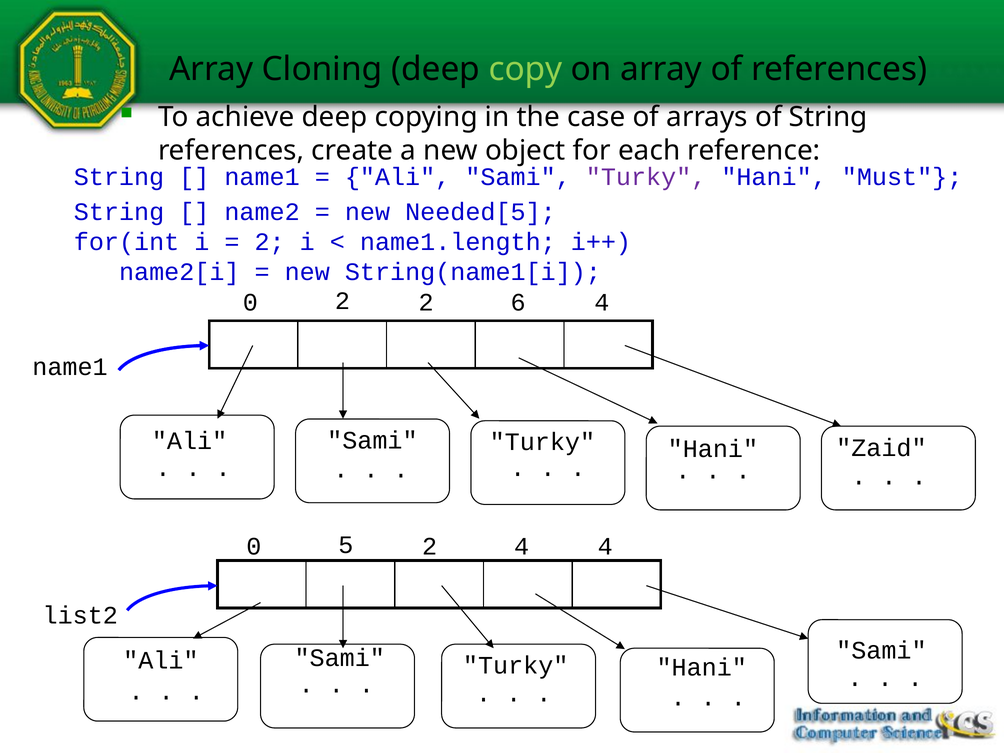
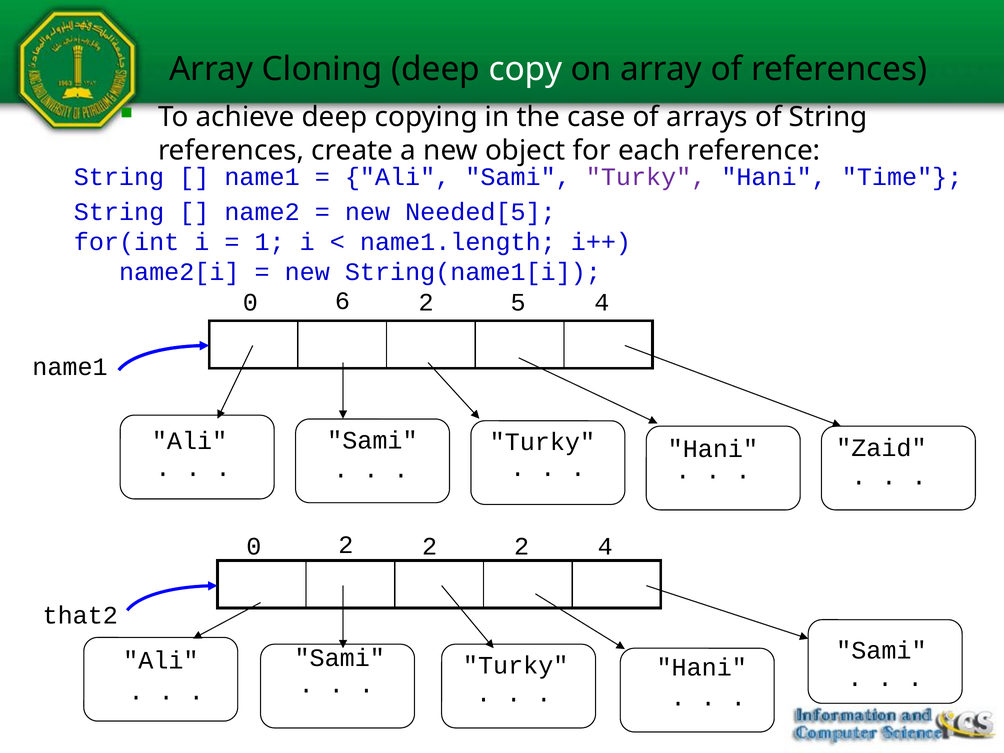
copy colour: light green -> white
Must: Must -> Time
2 at (270, 242): 2 -> 1
0 2: 2 -> 6
6: 6 -> 5
0 5: 5 -> 2
4 at (522, 546): 4 -> 2
list2: list2 -> that2
